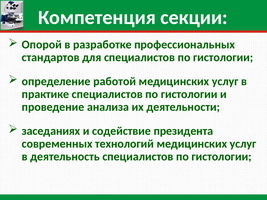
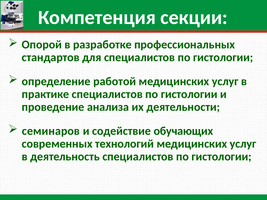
заседаниях: заседаниях -> семинаров
президента: президента -> обучающих
